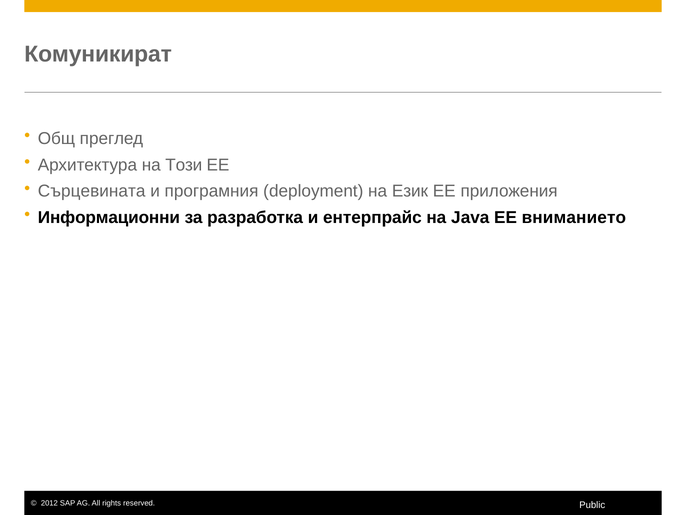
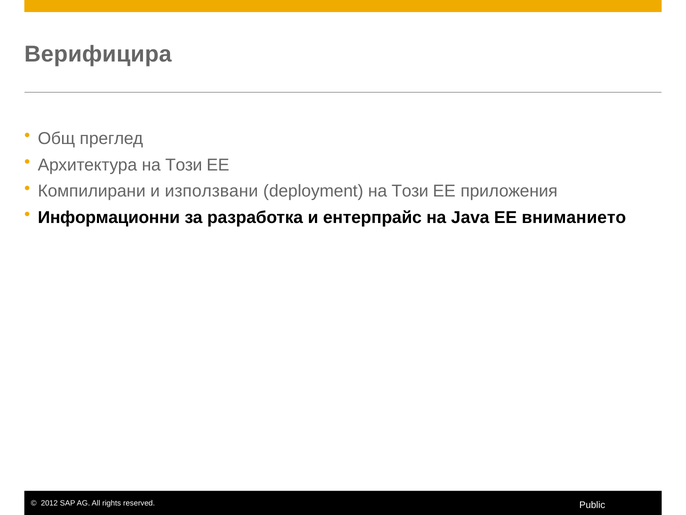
Комуникират: Комуникират -> Верифицира
Сърцевината: Сърцевината -> Компилирани
програмния: програмния -> използвани
deployment на Език: Език -> Този
